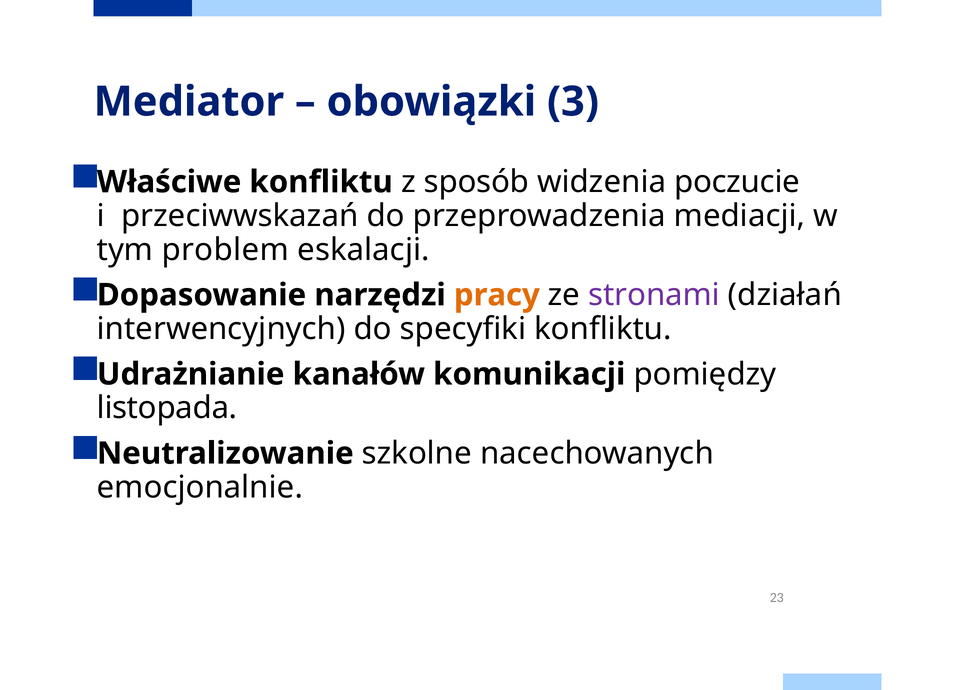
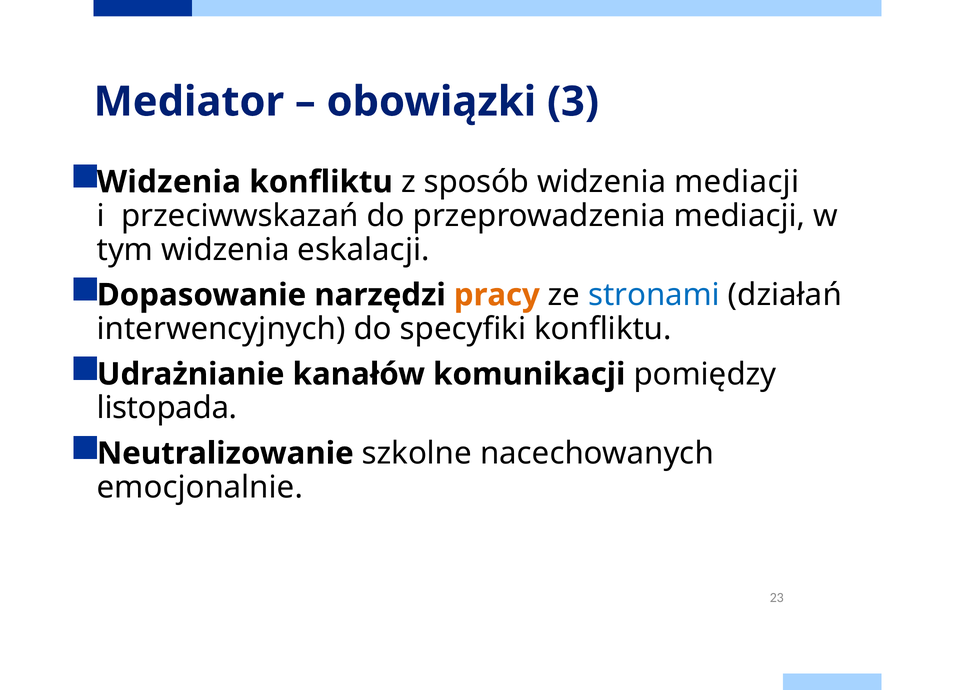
Właściwe at (169, 182): Właściwe -> Widzenia
widzenia poczucie: poczucie -> mediacji
tym problem: problem -> widzenia
stronami colour: purple -> blue
